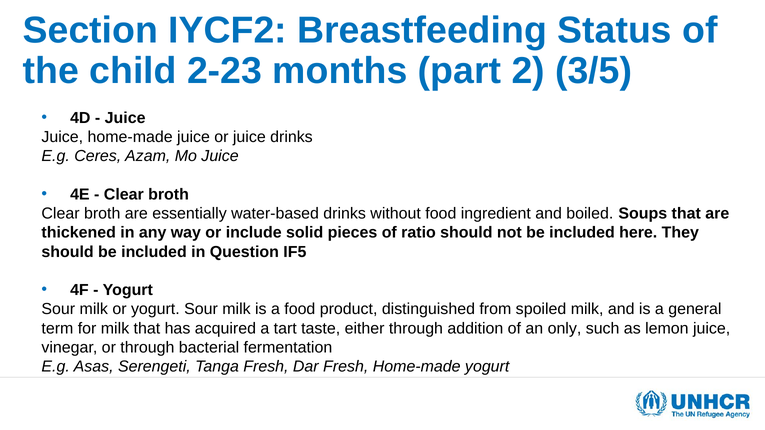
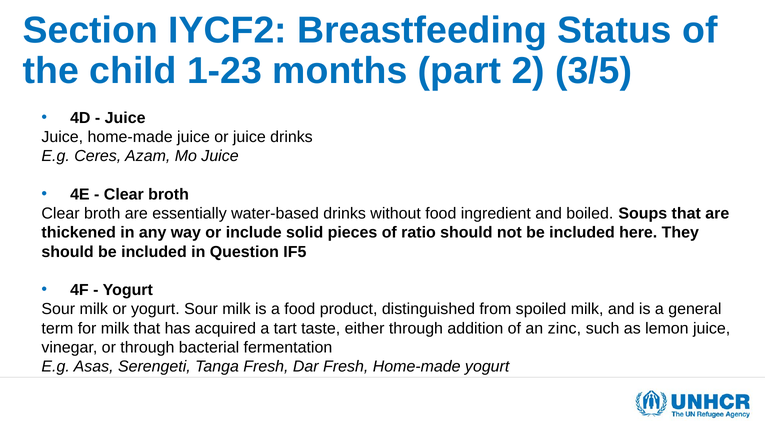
2-23: 2-23 -> 1-23
only: only -> zinc
